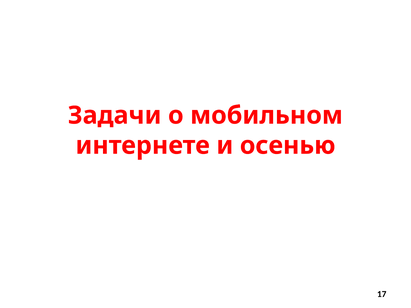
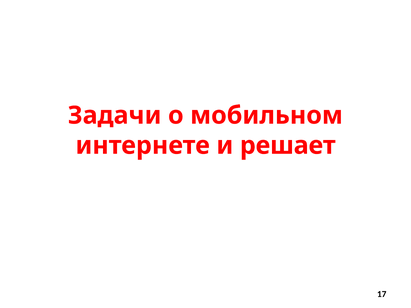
осенью: осенью -> решает
